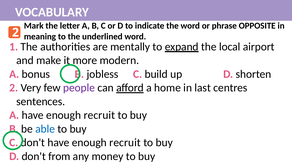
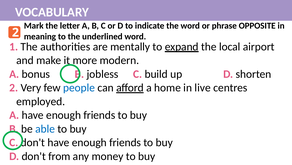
people colour: purple -> blue
last: last -> live
sentences: sentences -> employed
A have enough recruit: recruit -> friends
recruit at (125, 142): recruit -> friends
